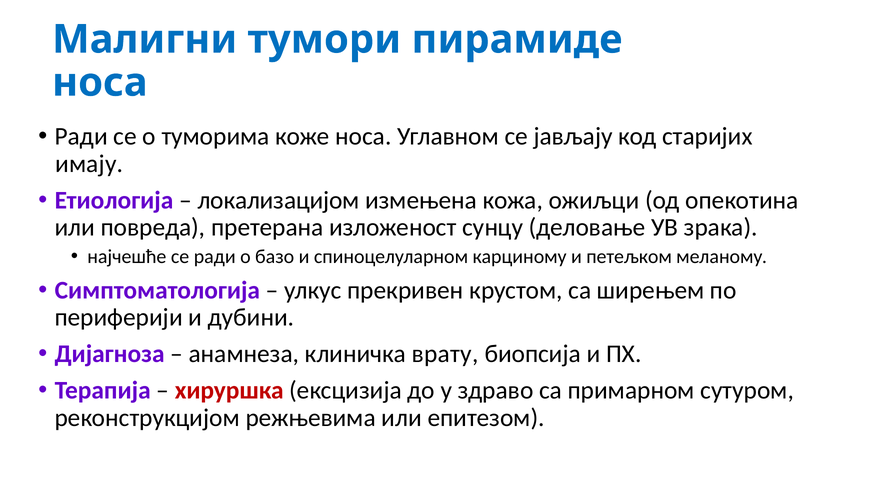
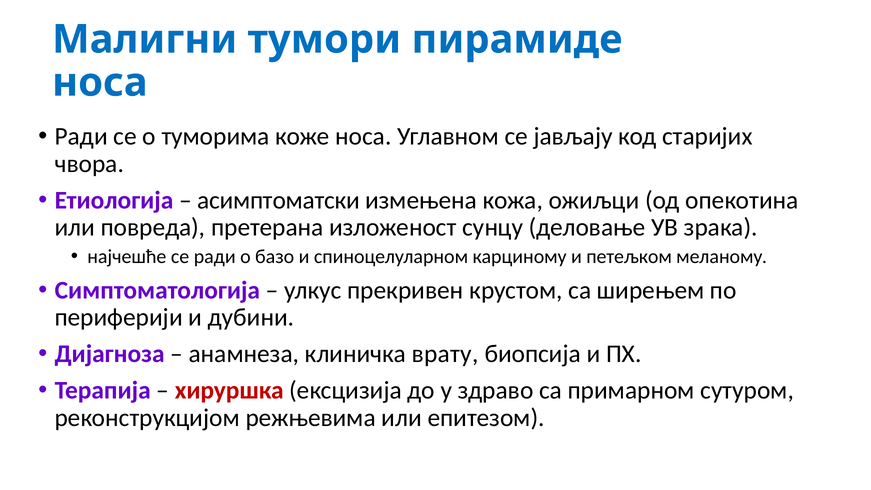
имају: имају -> чвора
локализацијом: локализацијом -> асимптоматски
